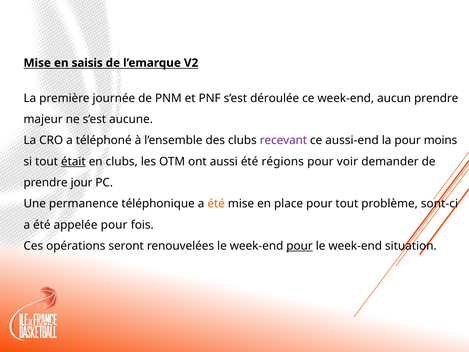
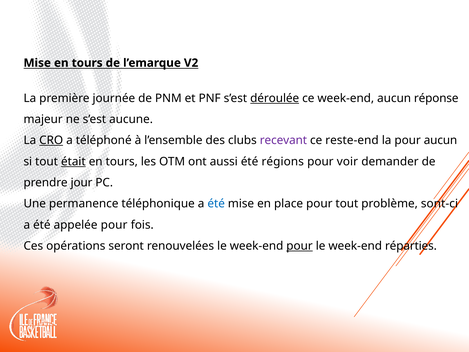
Mise en saisis: saisis -> tours
déroulée underline: none -> present
aucun prendre: prendre -> réponse
CRO underline: none -> present
aussi-end: aussi-end -> reste-end
pour moins: moins -> aucun
clubs at (122, 161): clubs -> tours
été at (216, 204) colour: orange -> blue
situation: situation -> réparties
